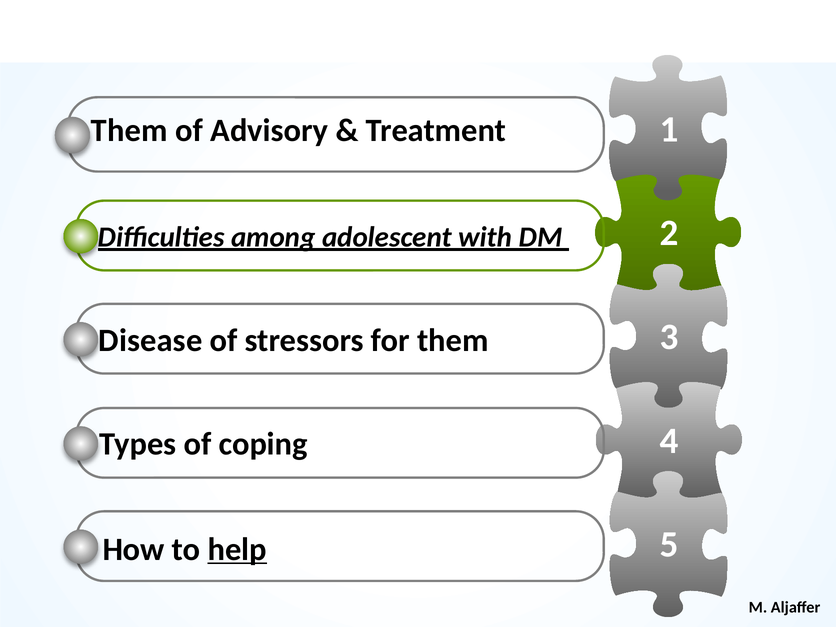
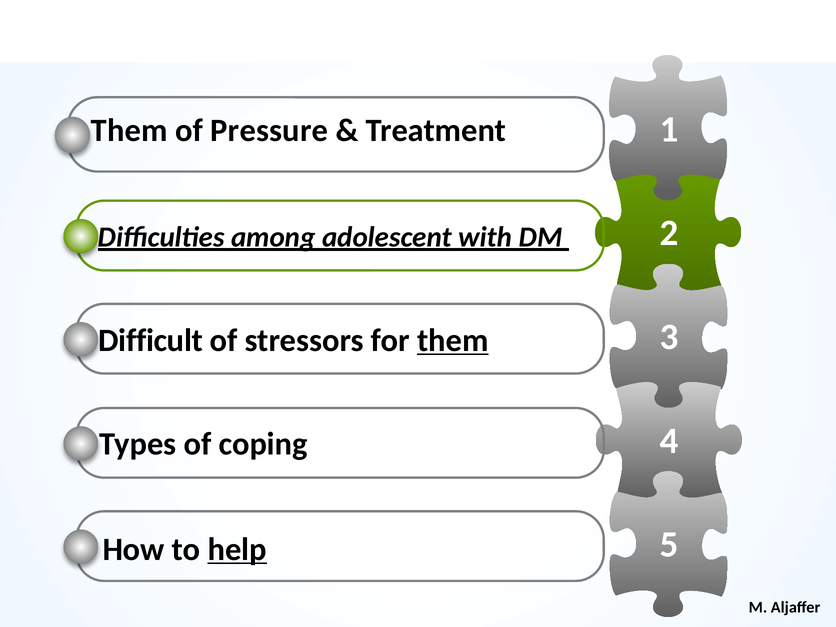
Advisory: Advisory -> Pressure
Disease: Disease -> Difficult
them at (453, 340) underline: none -> present
